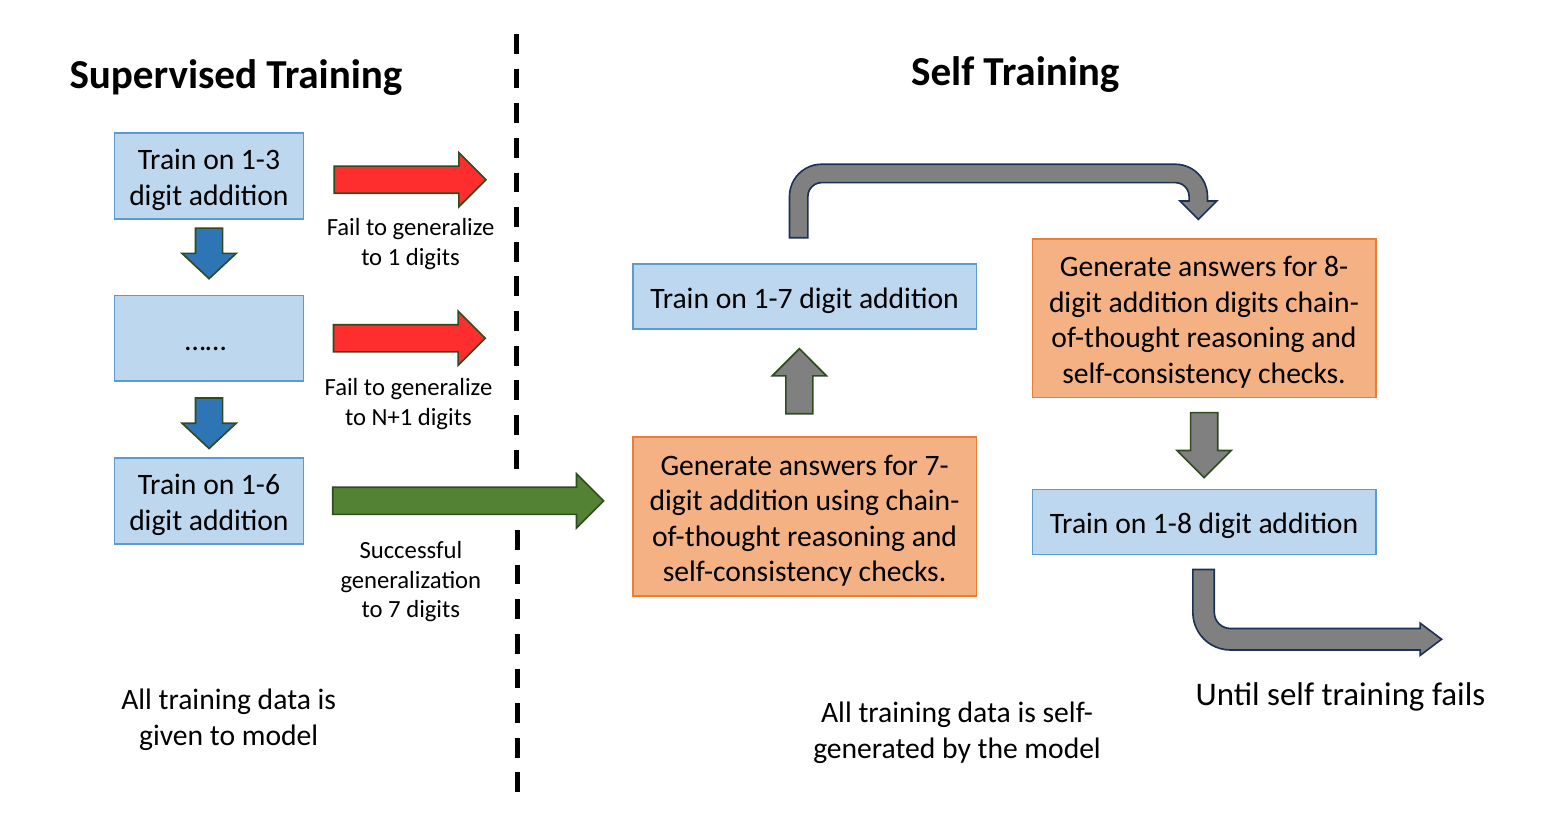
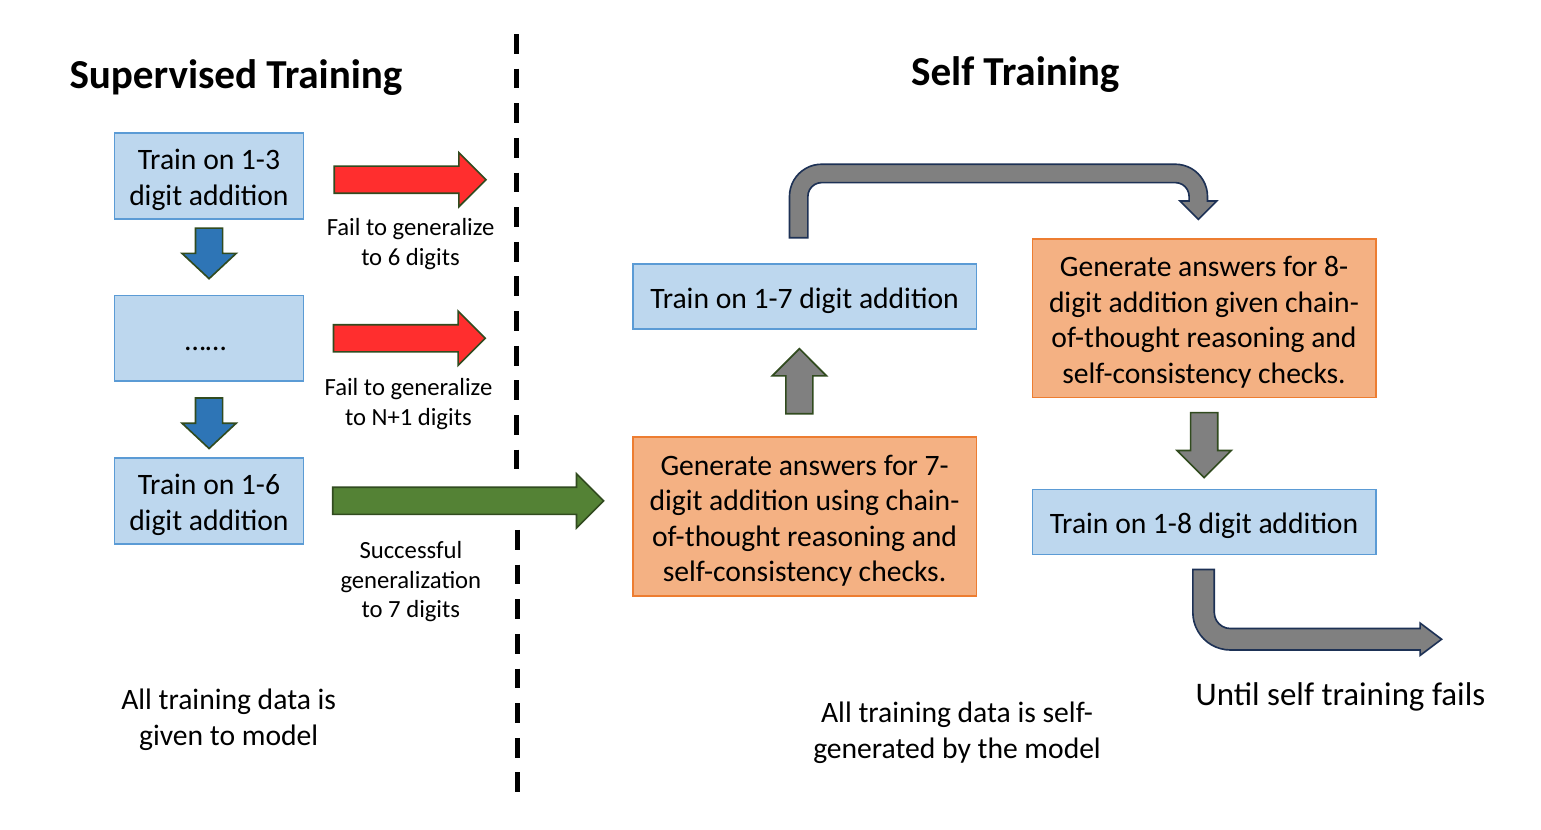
1: 1 -> 6
addition digits: digits -> given
